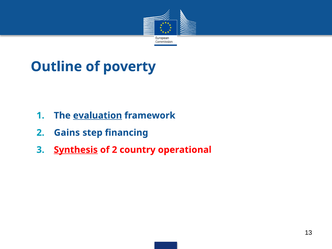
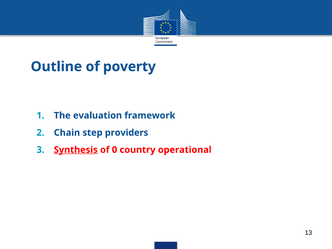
evaluation underline: present -> none
Gains: Gains -> Chain
financing: financing -> providers
of 2: 2 -> 0
